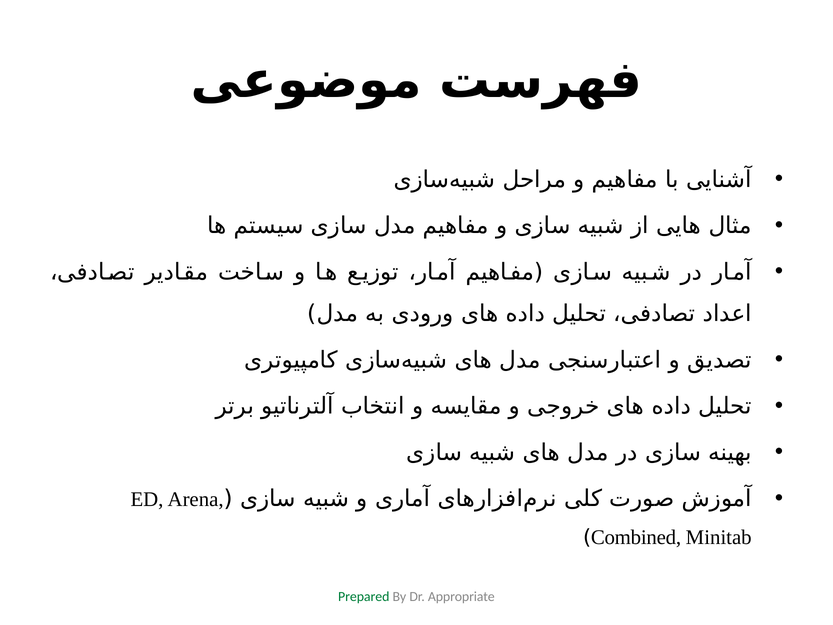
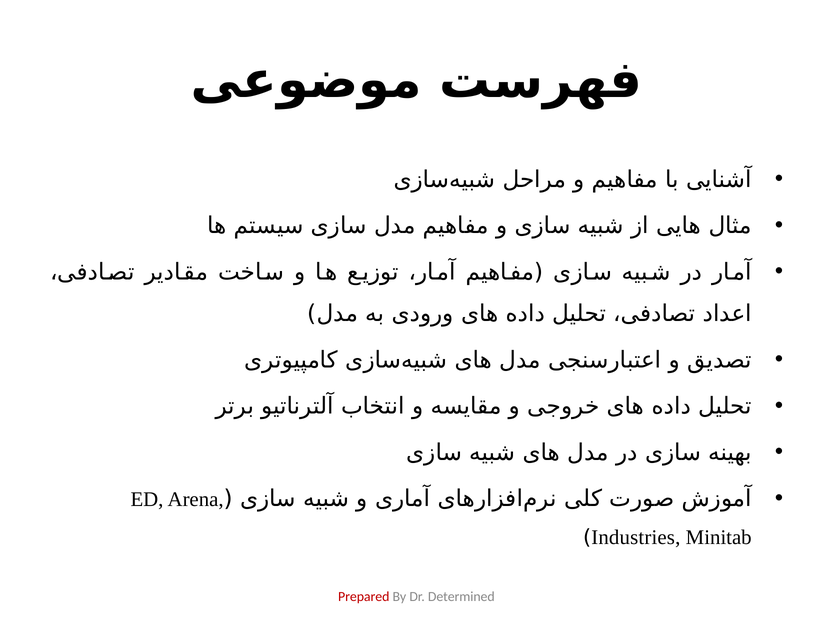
Combined: Combined -> Industries
Prepared colour: green -> red
Appropriate: Appropriate -> Determined
